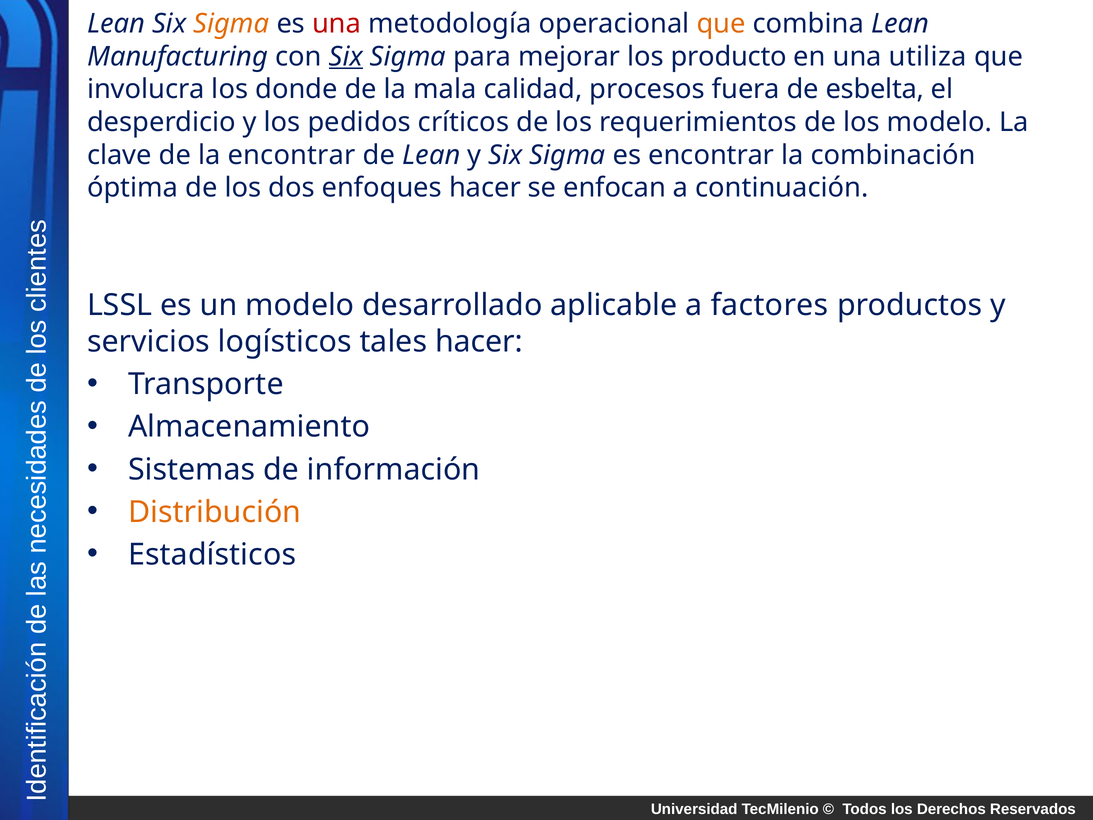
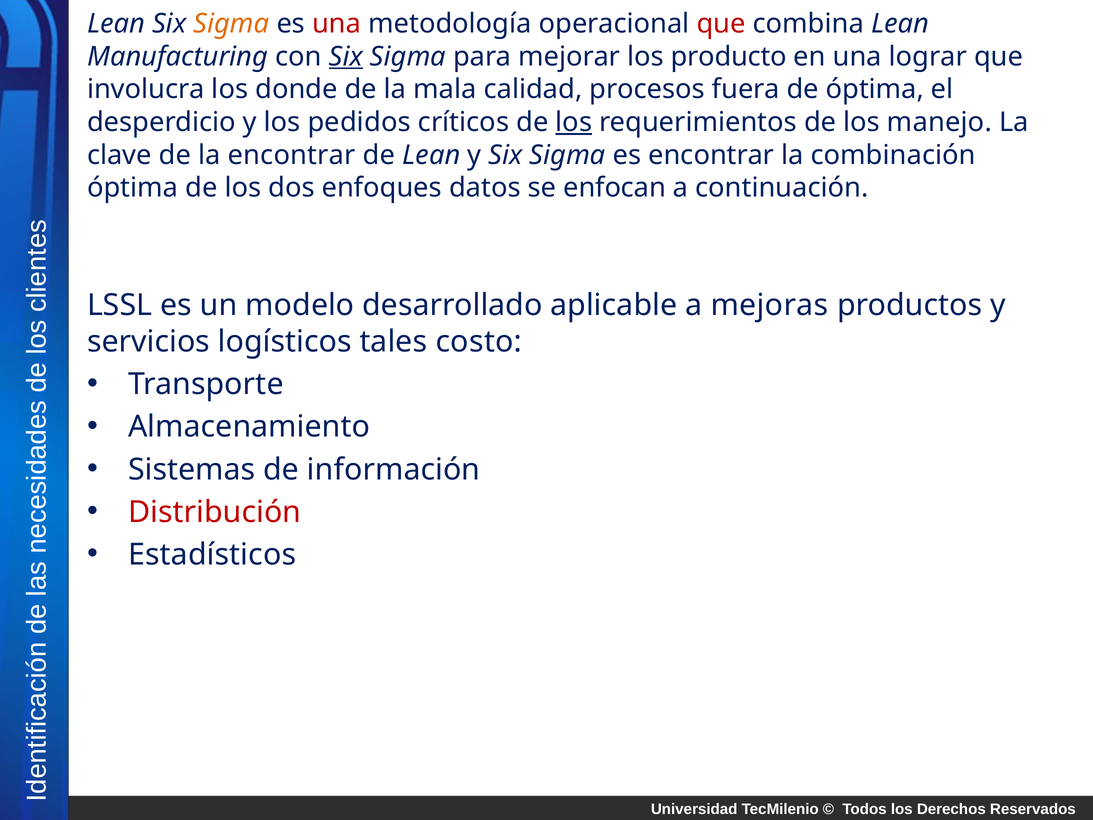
que at (721, 24) colour: orange -> red
utiliza: utiliza -> lograr
de esbelta: esbelta -> óptima
los at (574, 122) underline: none -> present
los modelo: modelo -> manejo
enfoques hacer: hacer -> datos
factores: factores -> mejoras
tales hacer: hacer -> costo
Distribución colour: orange -> red
